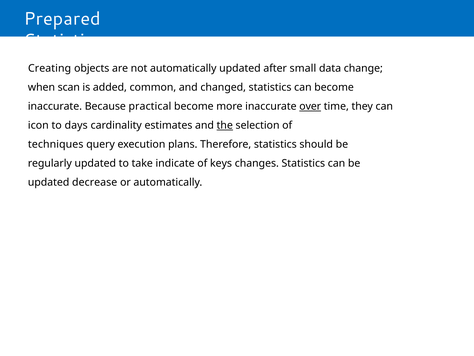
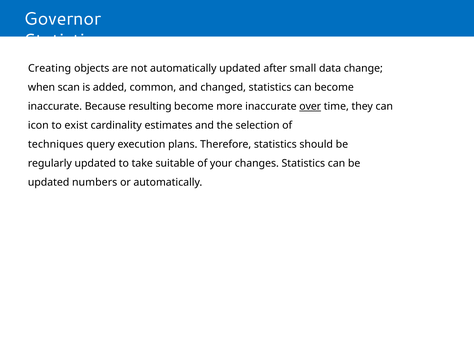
Prepared: Prepared -> Governor
practical: practical -> resulting
days: days -> exist
the underline: present -> none
indicate: indicate -> suitable
keys: keys -> your
decrease: decrease -> numbers
